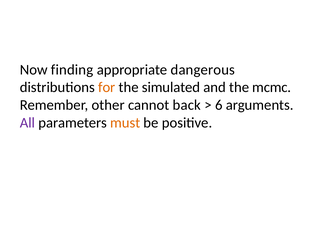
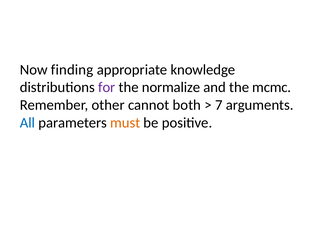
dangerous: dangerous -> knowledge
for colour: orange -> purple
simulated: simulated -> normalize
back: back -> both
6: 6 -> 7
All colour: purple -> blue
